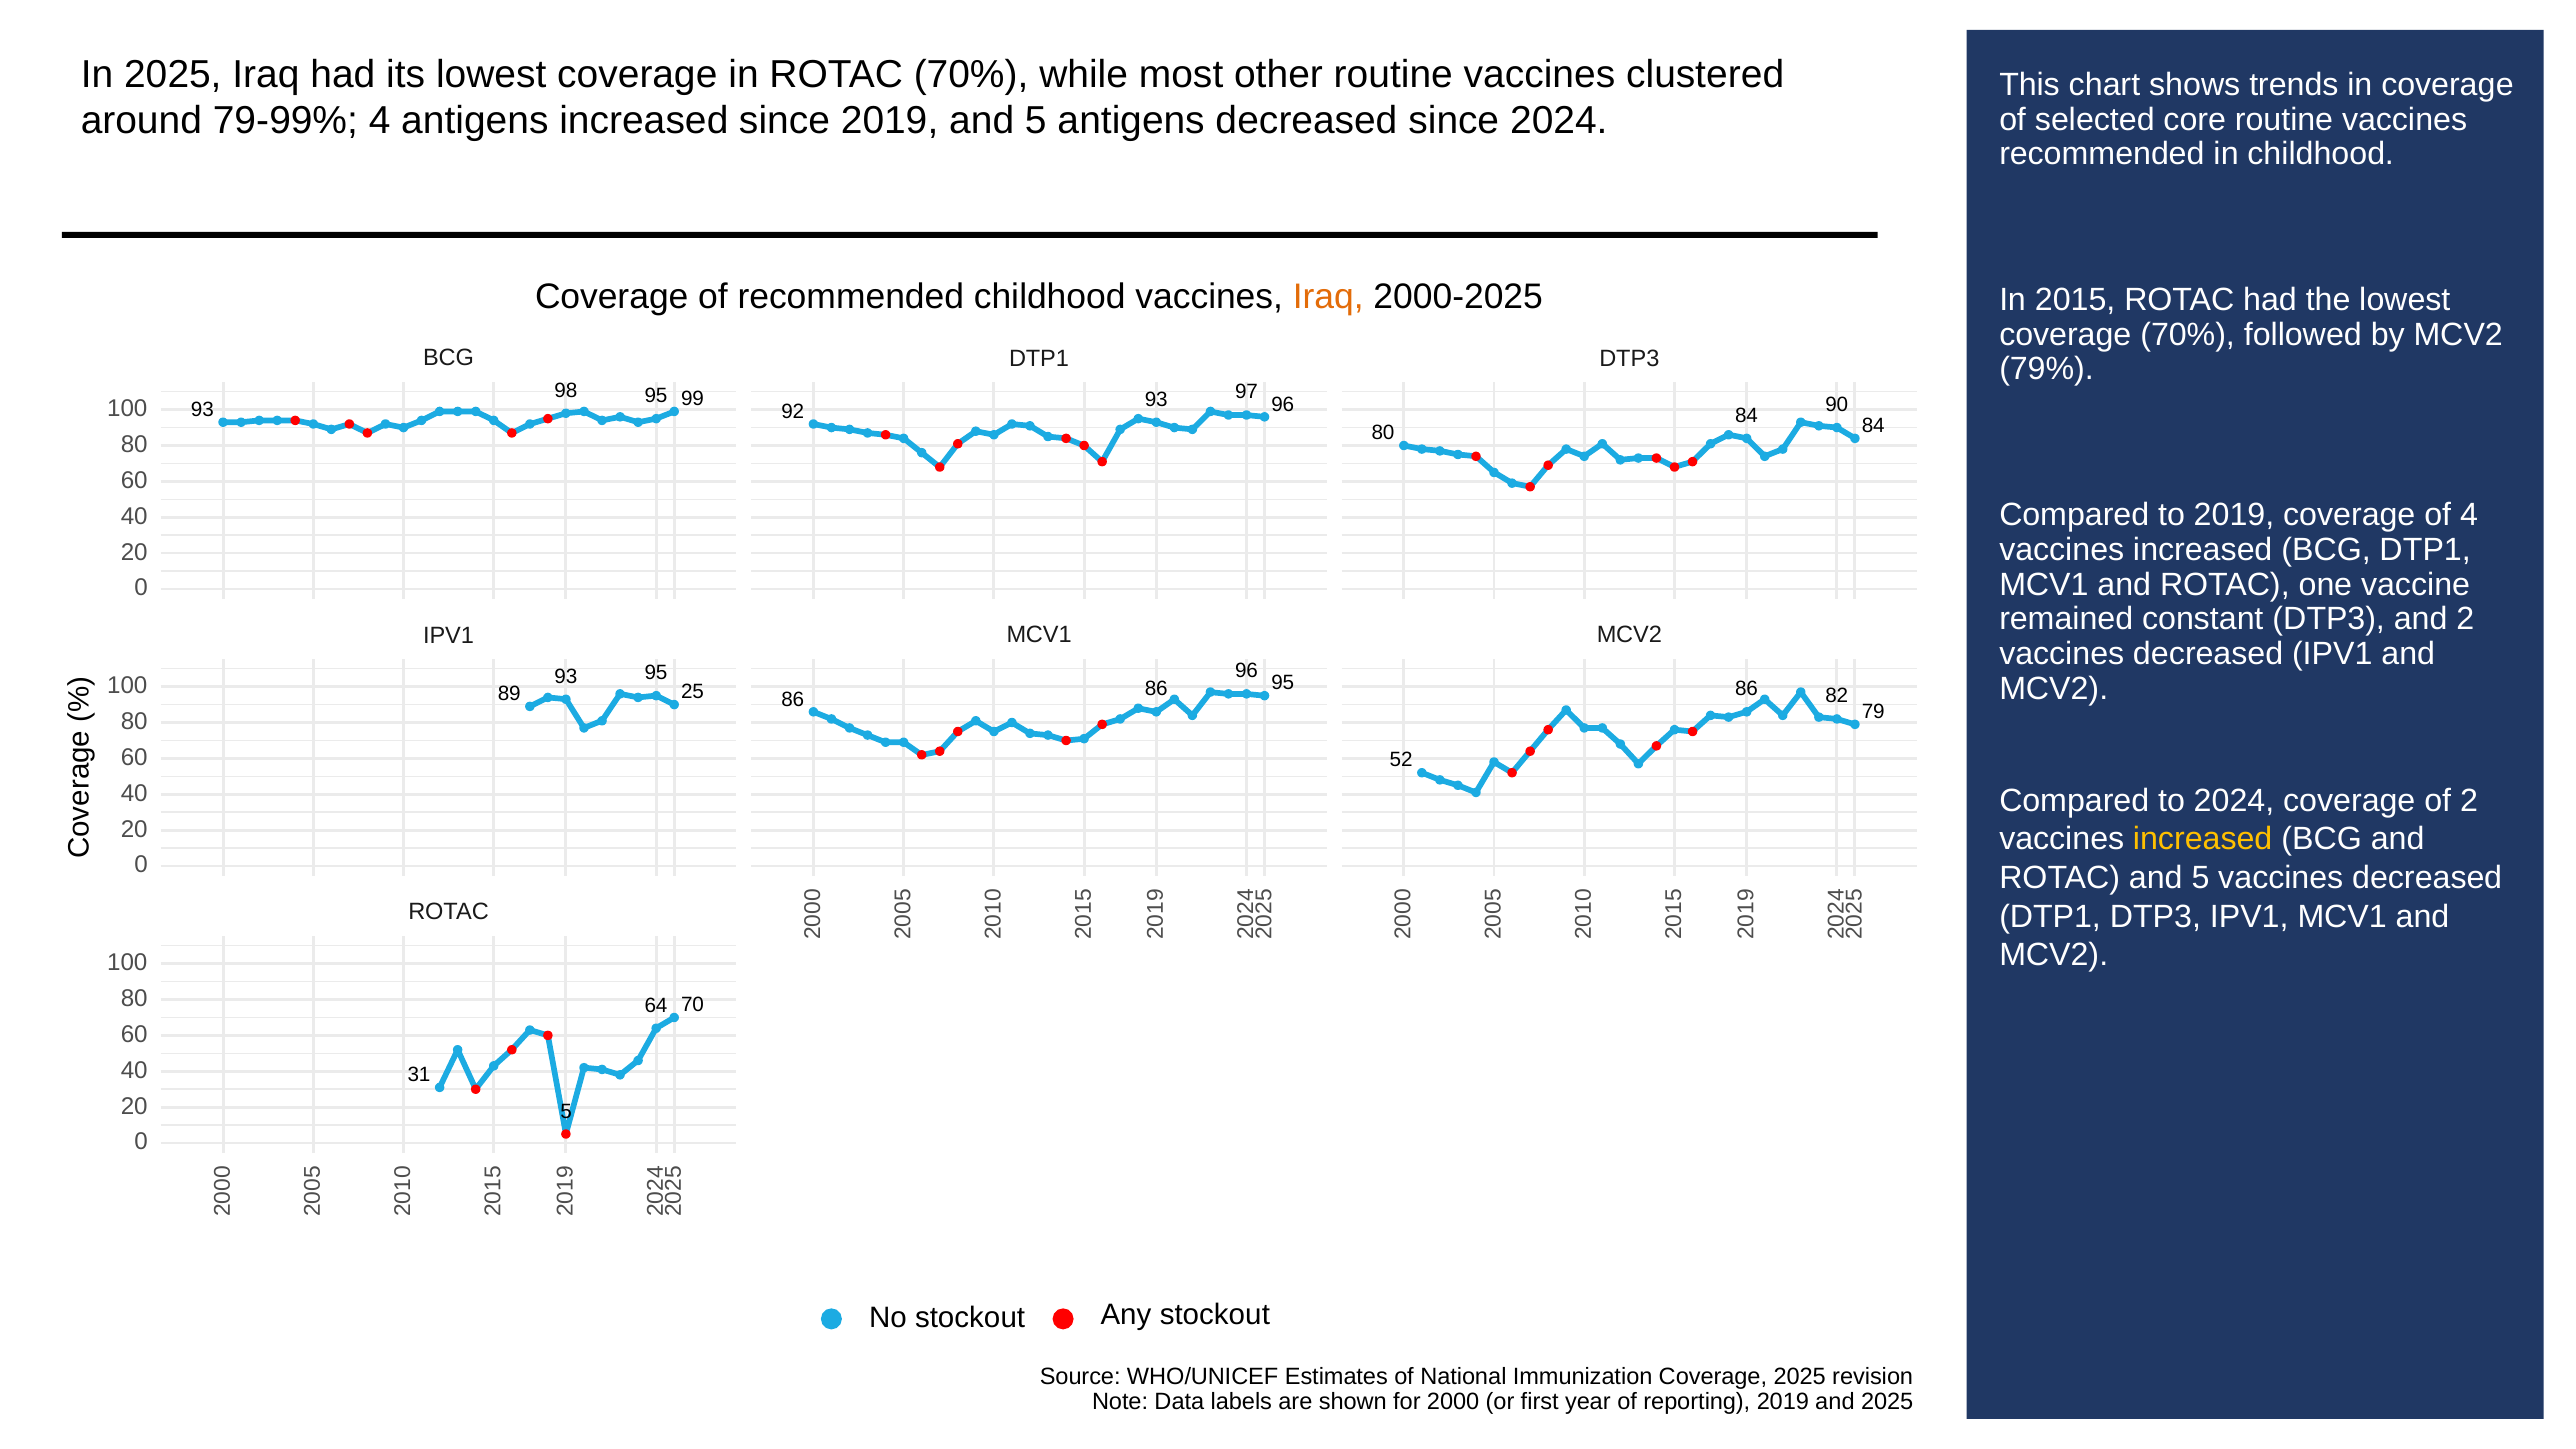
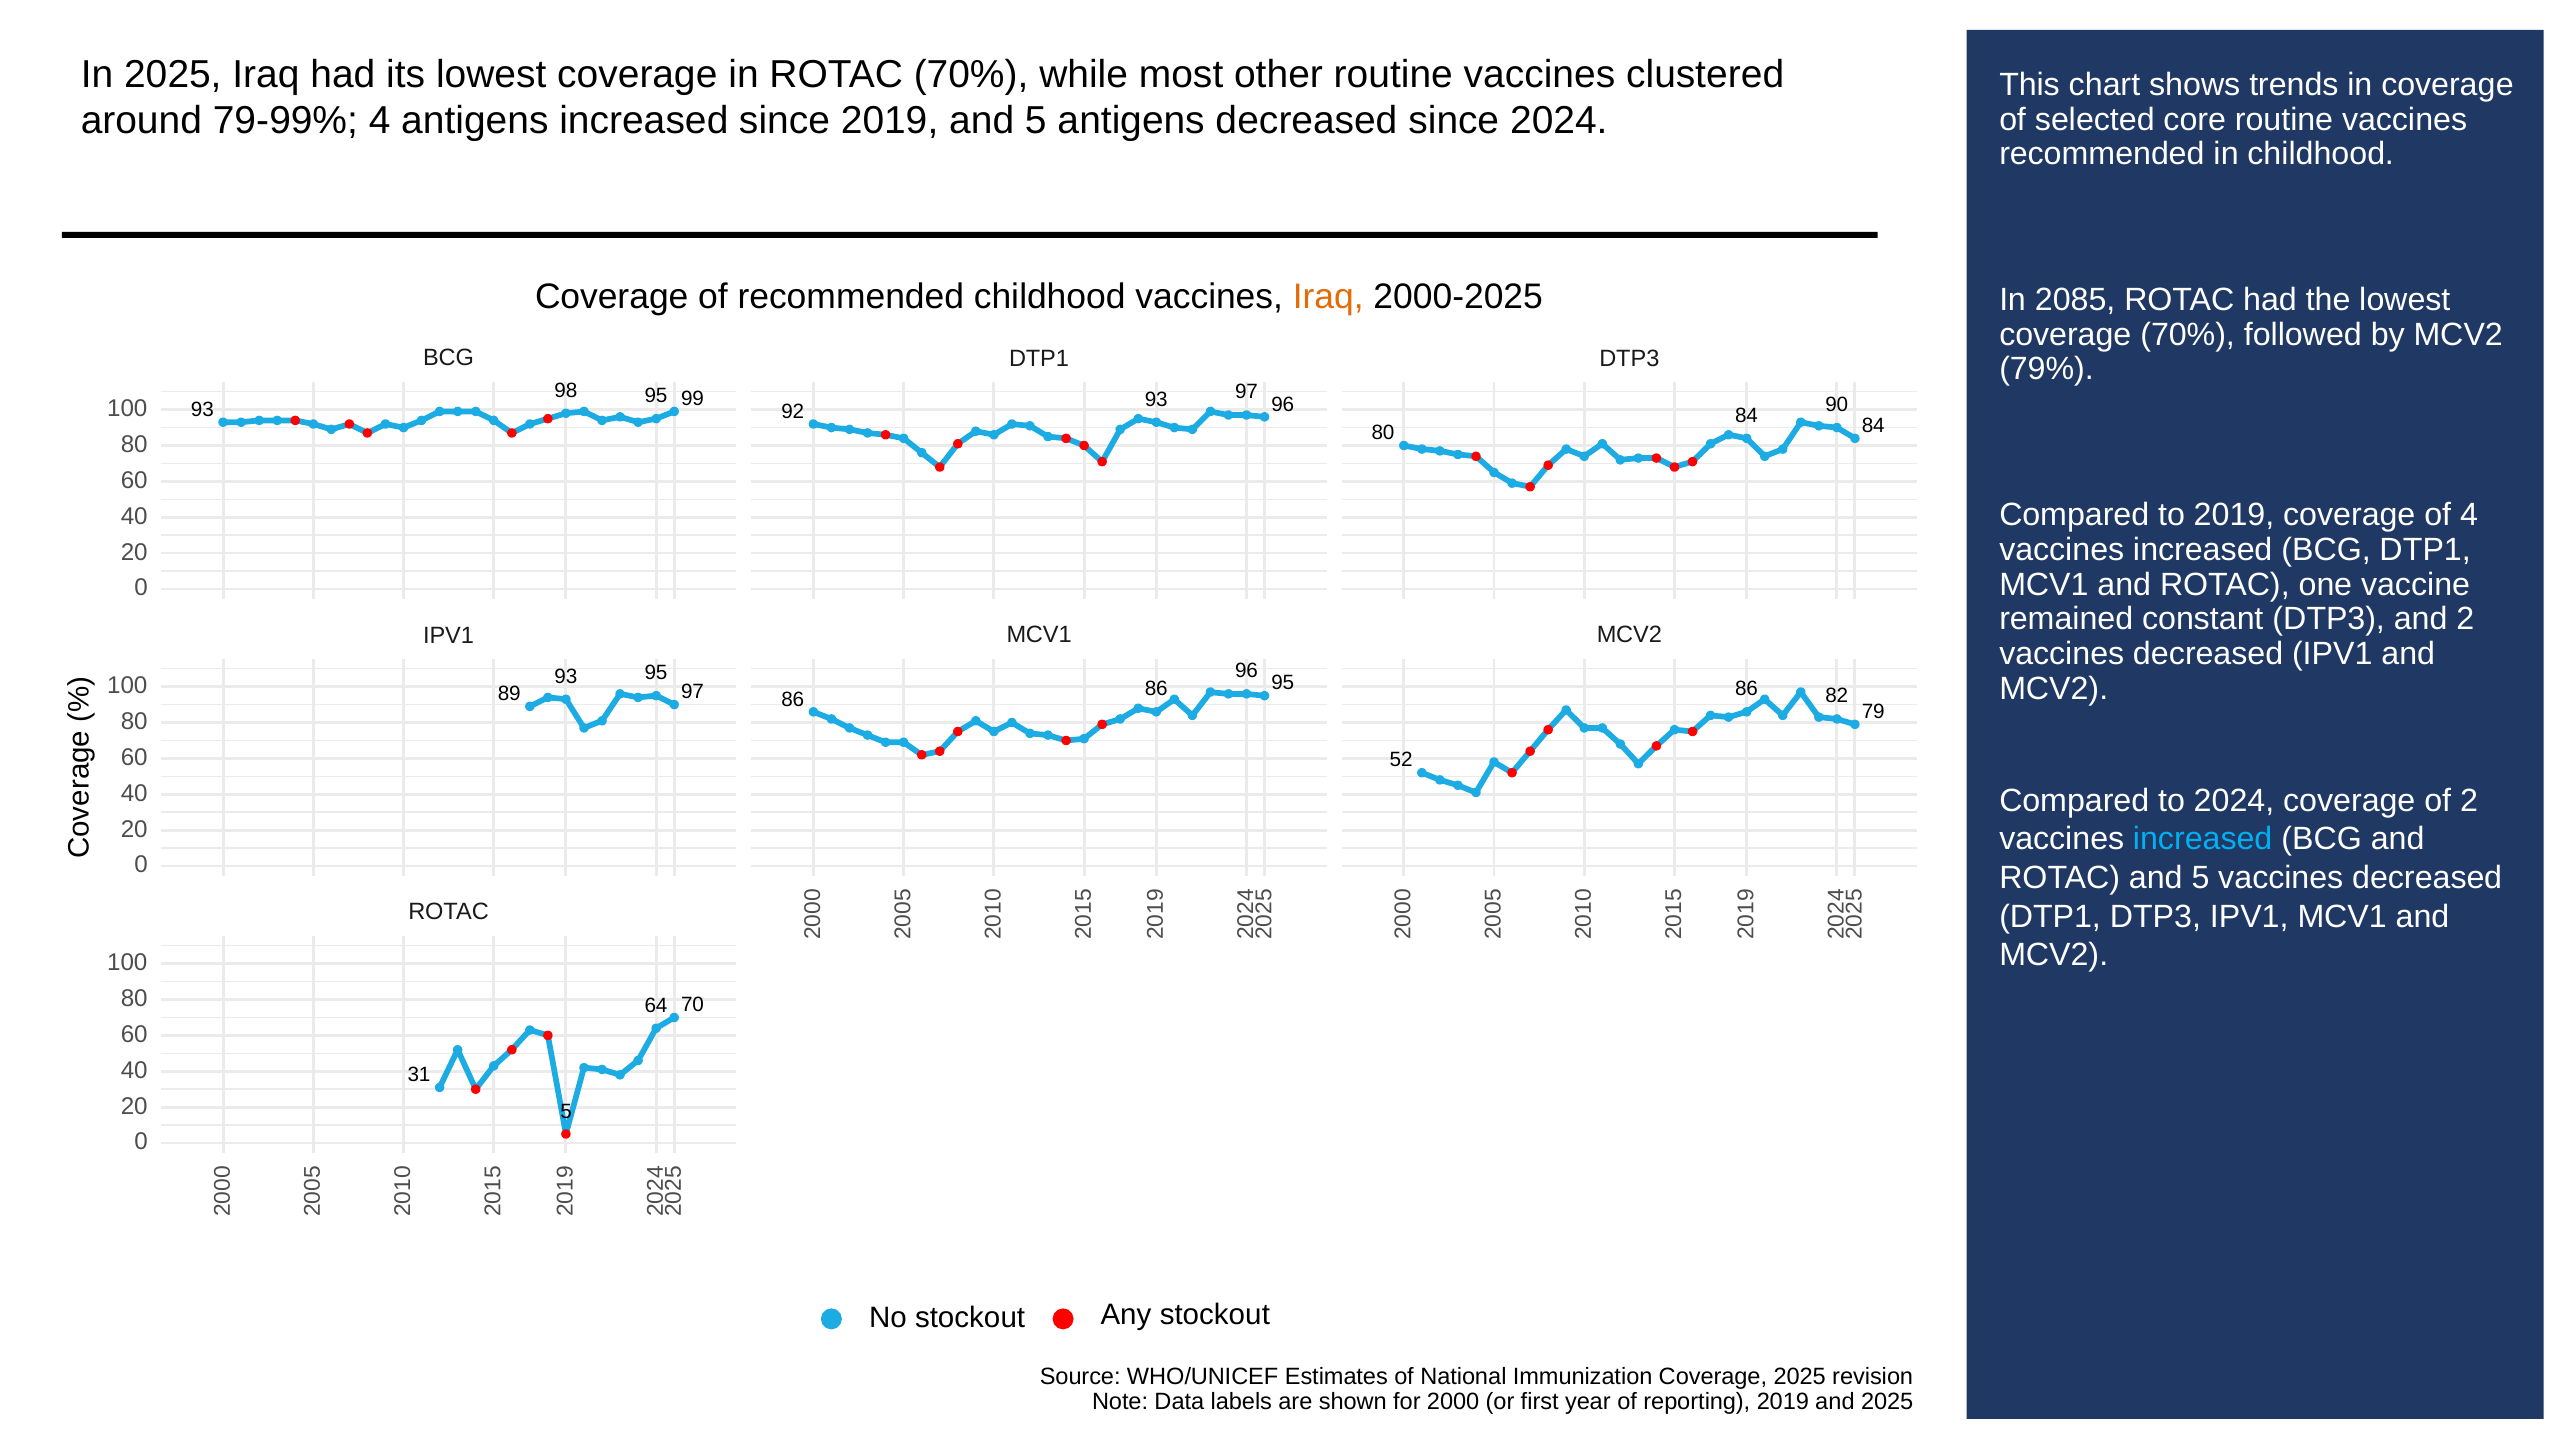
2015: 2015 -> 2085
89 25: 25 -> 97
increased at (2203, 839) colour: yellow -> light blue
